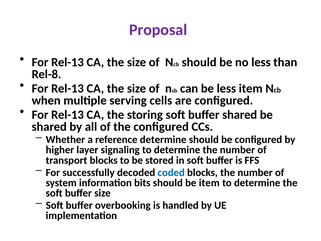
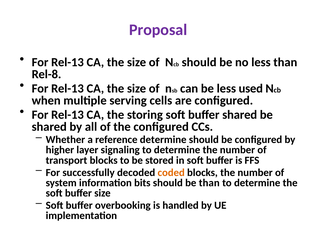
less item: item -> used
coded colour: blue -> orange
be item: item -> than
